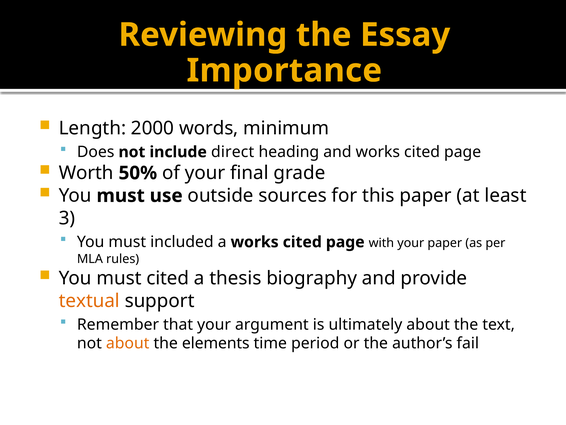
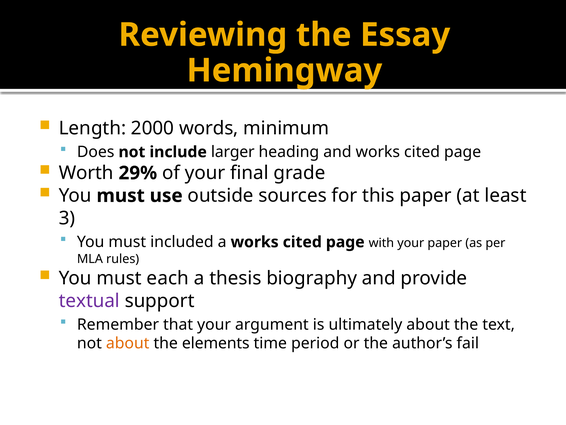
Importance: Importance -> Hemingway
direct: direct -> larger
50%: 50% -> 29%
must cited: cited -> each
textual colour: orange -> purple
